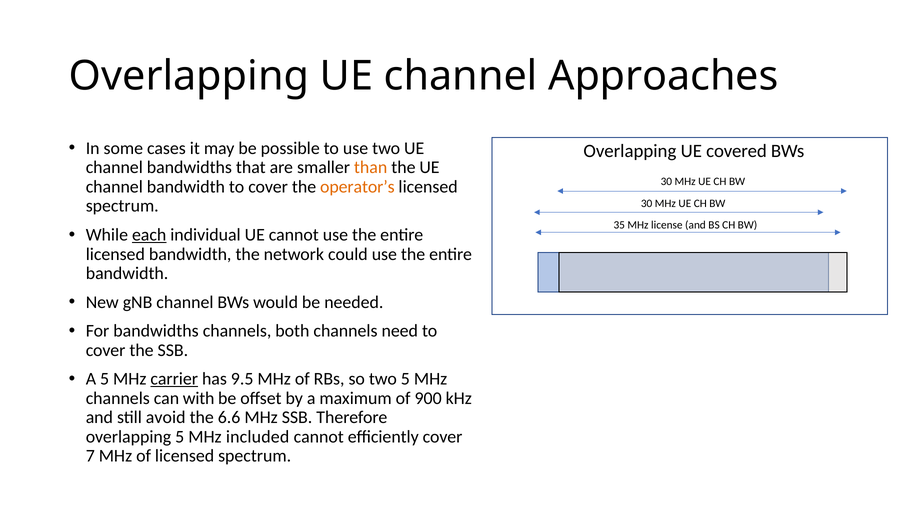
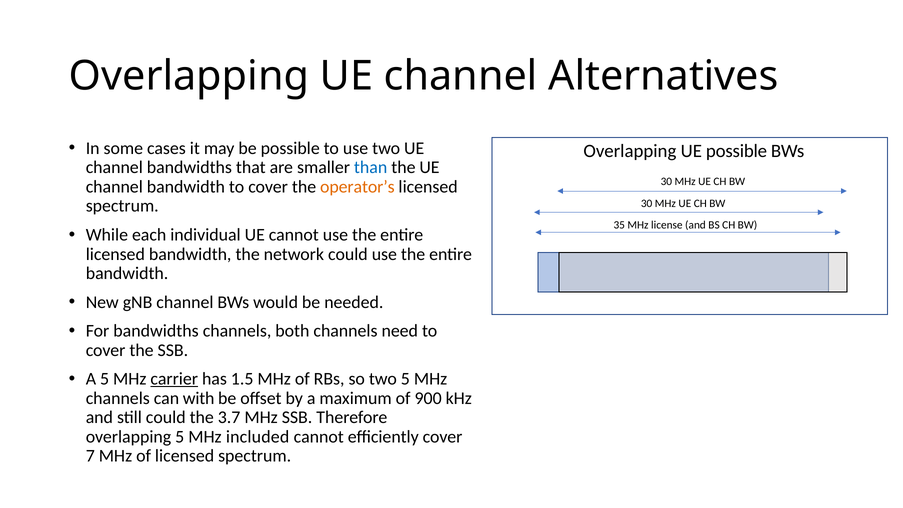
Approaches: Approaches -> Alternatives
UE covered: covered -> possible
than colour: orange -> blue
each underline: present -> none
9.5: 9.5 -> 1.5
still avoid: avoid -> could
6.6: 6.6 -> 3.7
